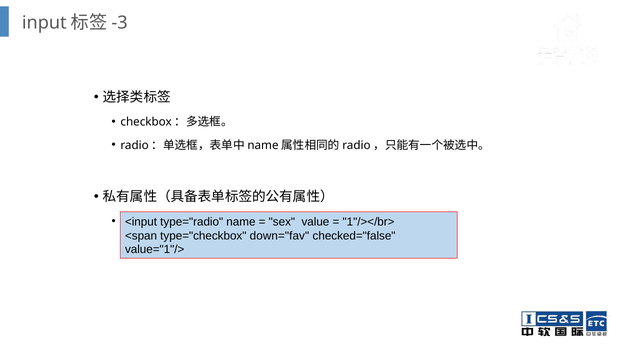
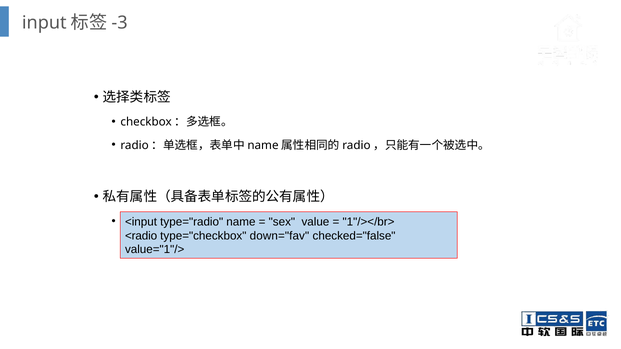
<span: <span -> <radio
